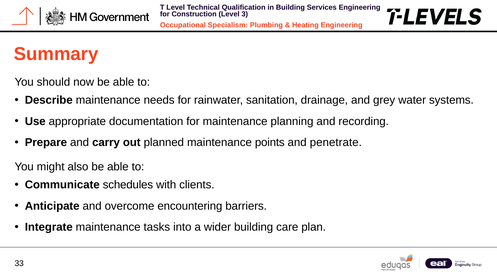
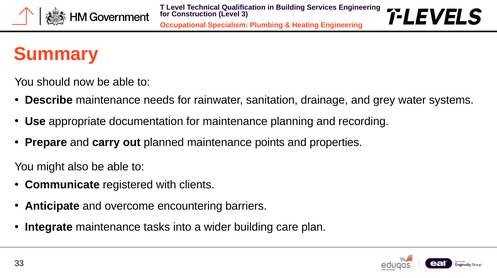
penetrate: penetrate -> properties
schedules: schedules -> registered
